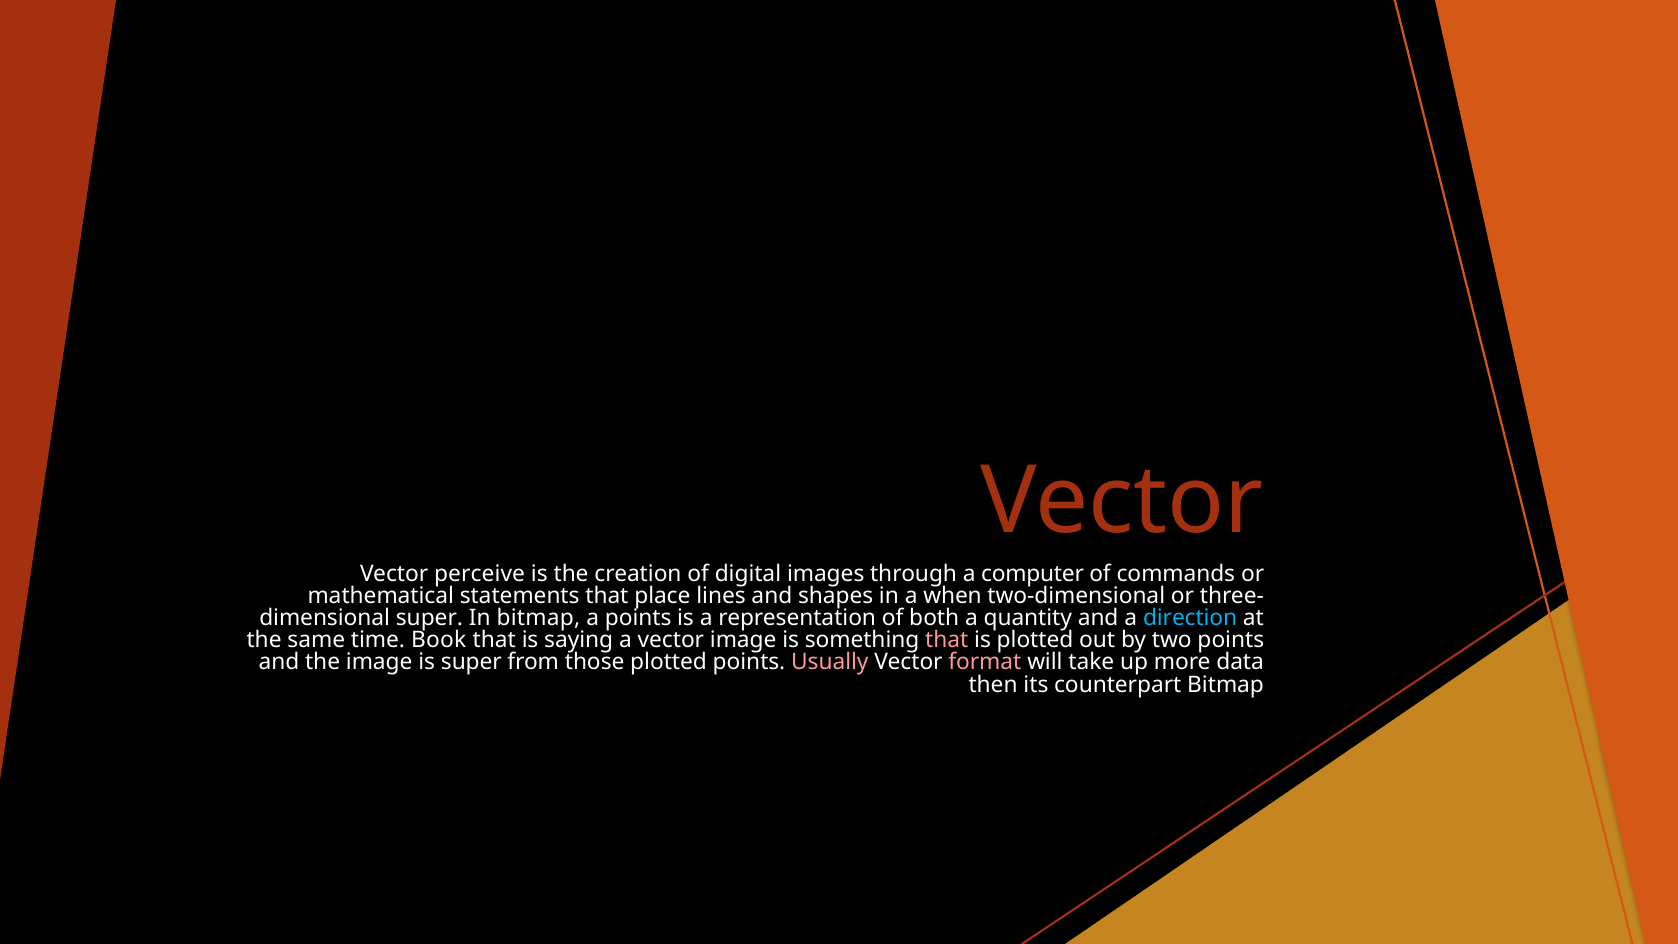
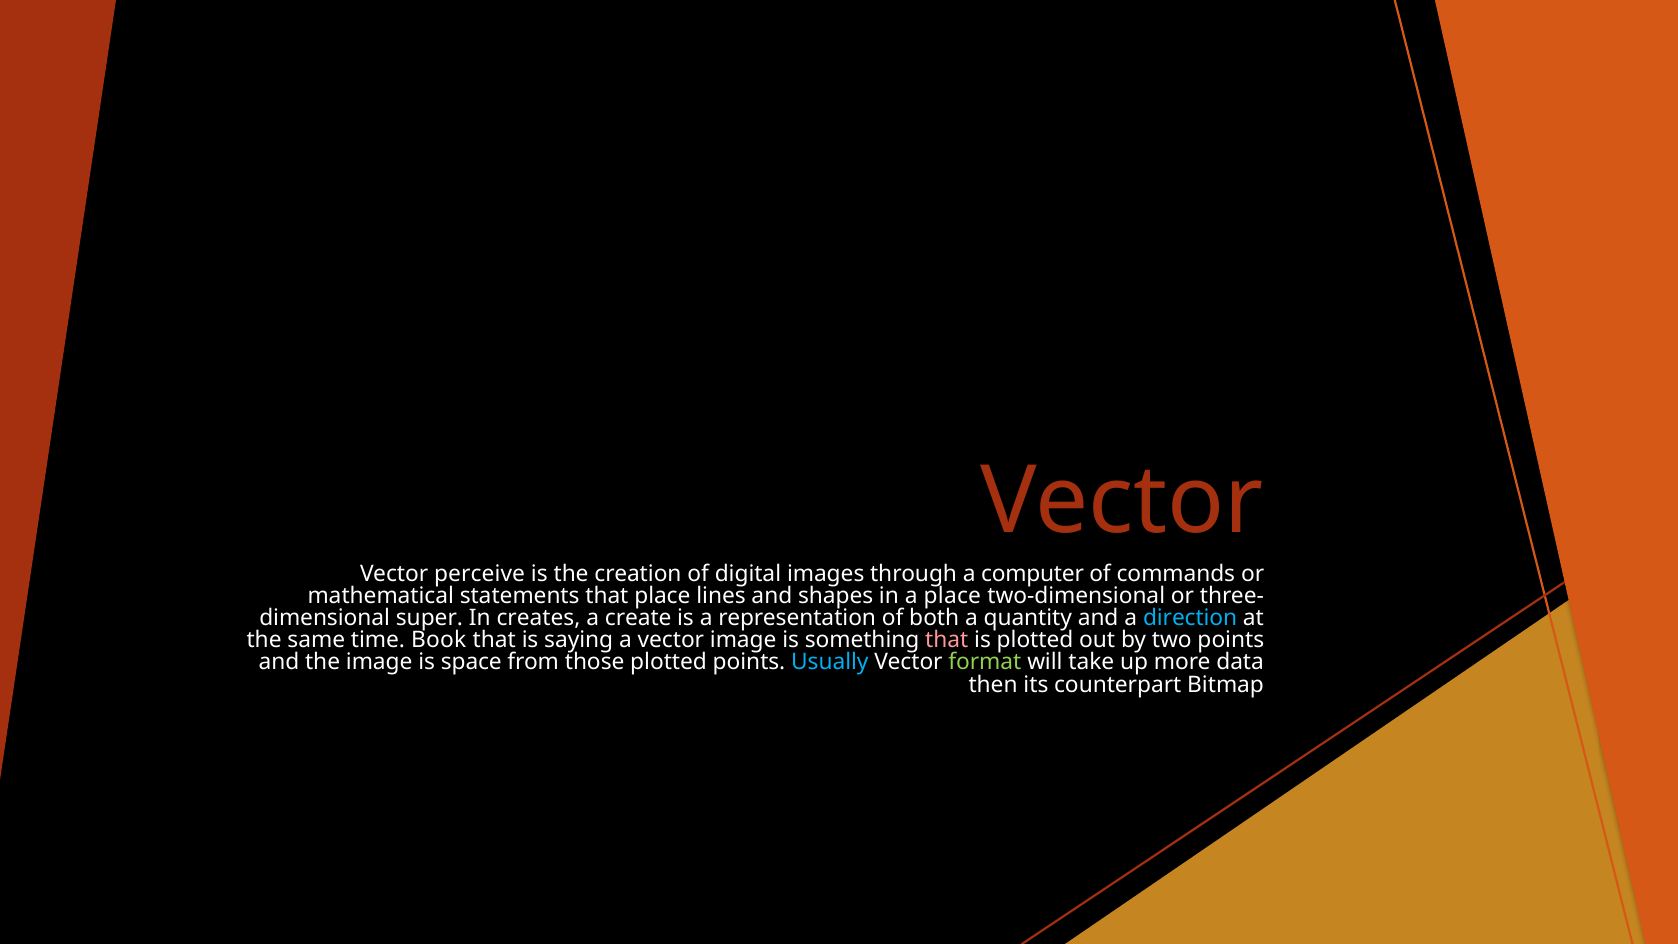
a when: when -> place
In bitmap: bitmap -> creates
a points: points -> create
is super: super -> space
Usually colour: pink -> light blue
format colour: pink -> light green
